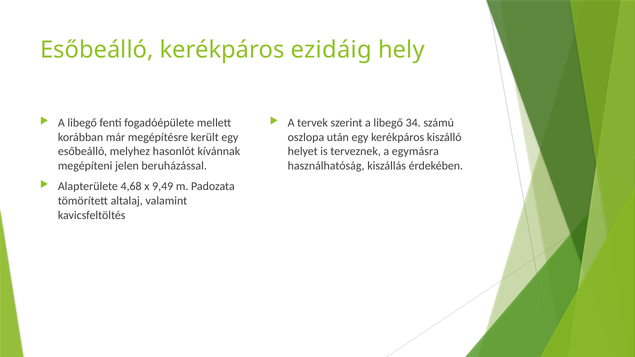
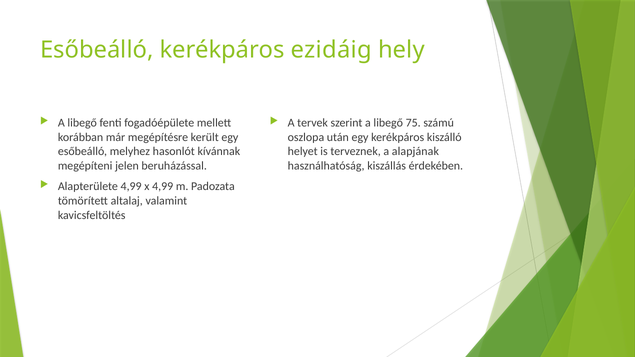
34: 34 -> 75
egymásra: egymásra -> alapjának
Alapterülete 4,68: 4,68 -> 4,99
x 9,49: 9,49 -> 4,99
